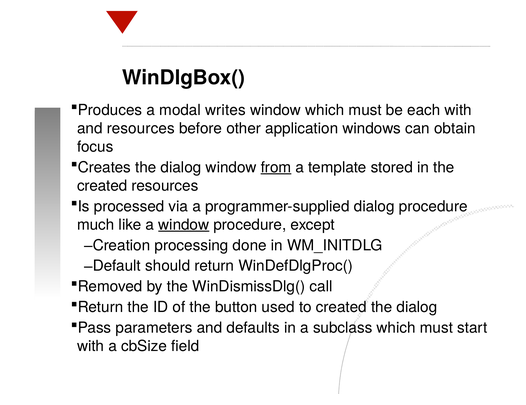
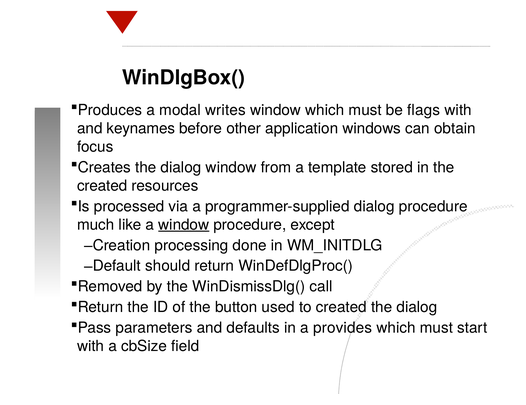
each: each -> flags
and resources: resources -> keynames
from underline: present -> none
subclass: subclass -> provides
